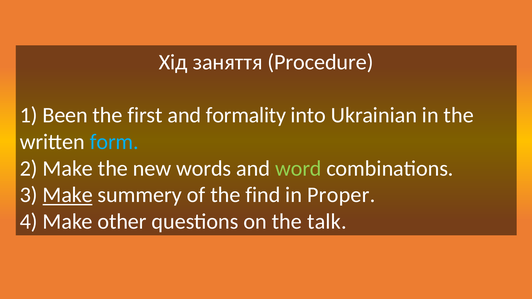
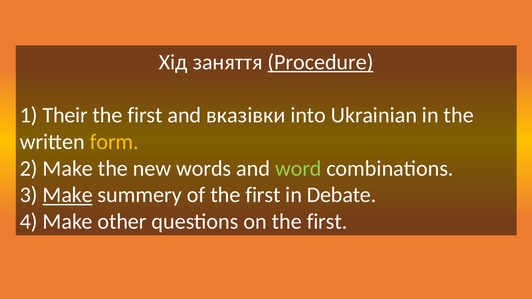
Procedure underline: none -> present
Been: Been -> Their
formality: formality -> вказівки
form colour: light blue -> yellow
of the find: find -> first
Proper: Proper -> Debate
on the talk: talk -> first
